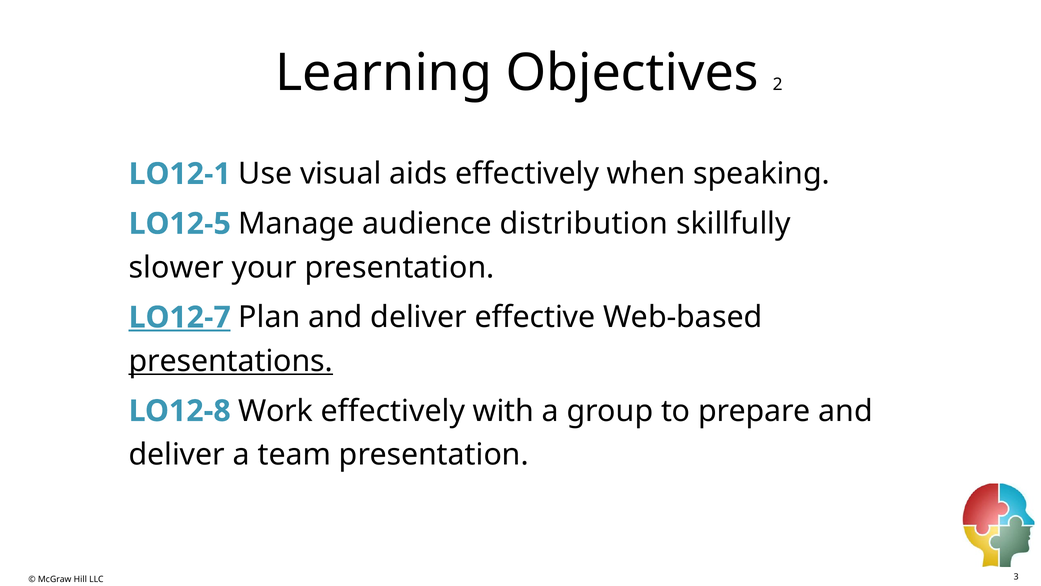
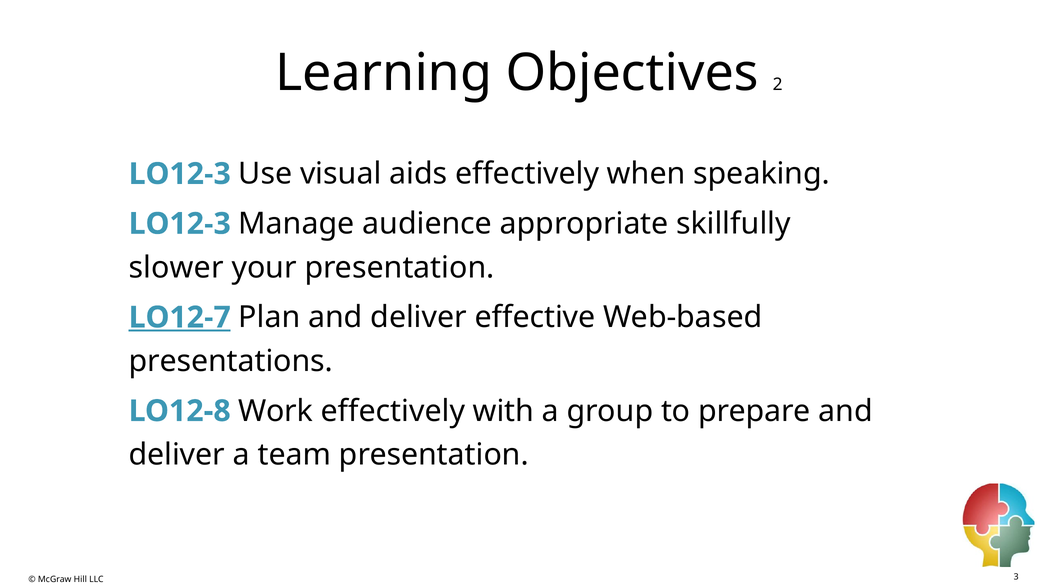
LO12-1 at (180, 174): LO12-1 -> LO12-3
LO12-5 at (180, 224): LO12-5 -> LO12-3
distribution: distribution -> appropriate
presentations underline: present -> none
